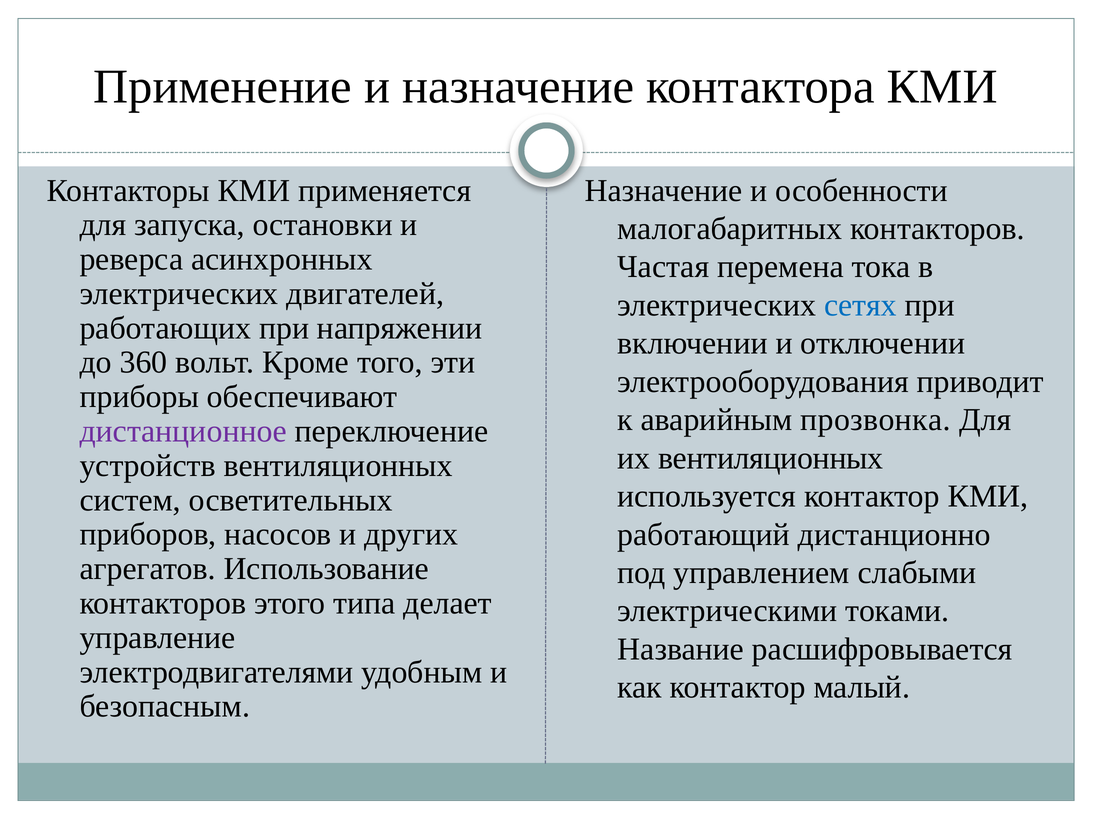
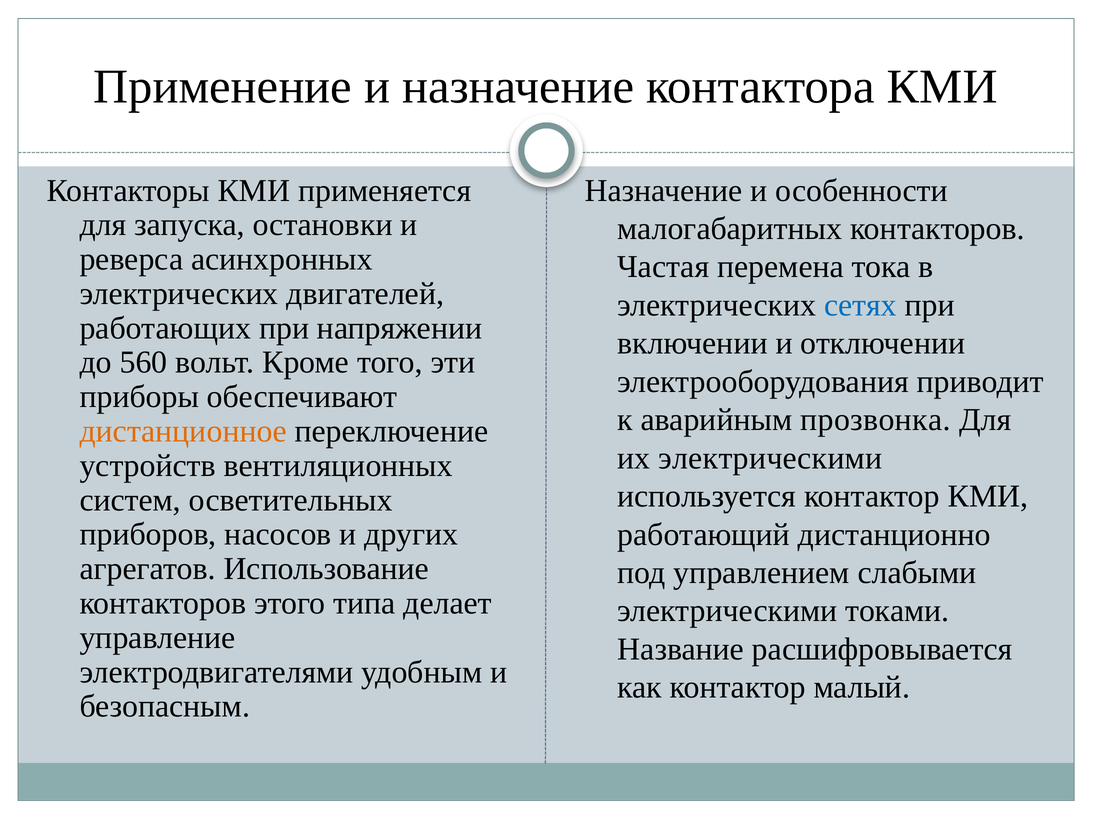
360: 360 -> 560
дистанционное colour: purple -> orange
их вентиляционных: вентиляционных -> электрическими
